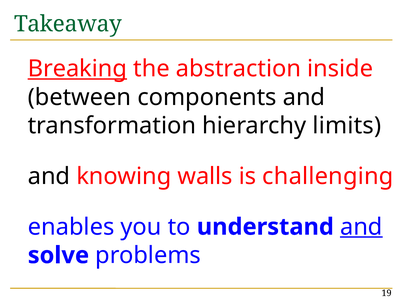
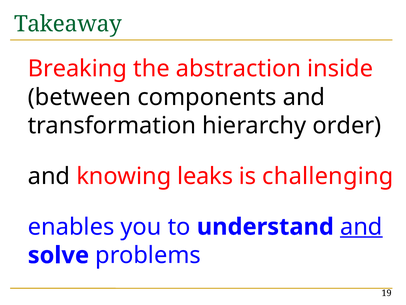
Breaking underline: present -> none
limits: limits -> order
walls: walls -> leaks
